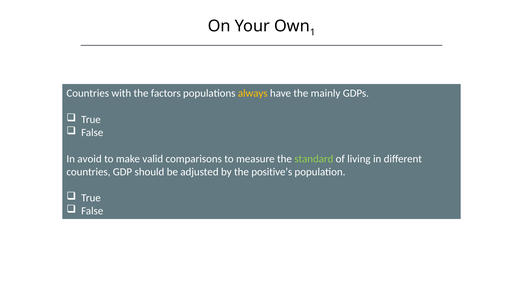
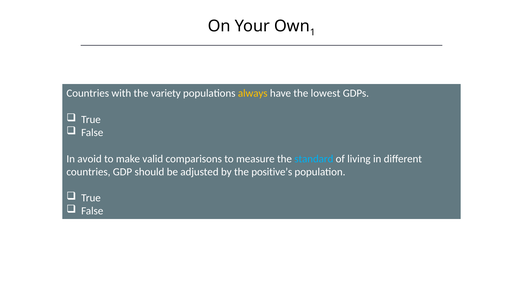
factors: factors -> variety
mainly: mainly -> lowest
standard colour: light green -> light blue
